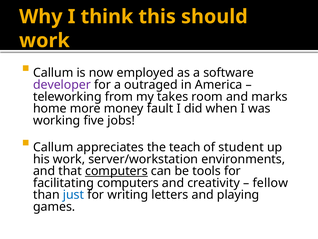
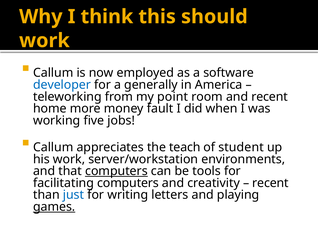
developer colour: purple -> blue
outraged: outraged -> generally
takes: takes -> point
and marks: marks -> recent
fellow at (270, 183): fellow -> recent
games underline: none -> present
